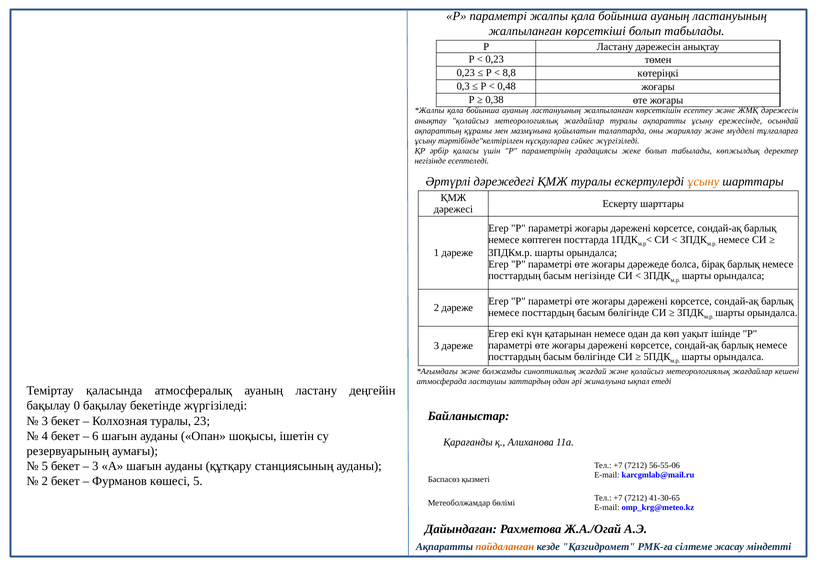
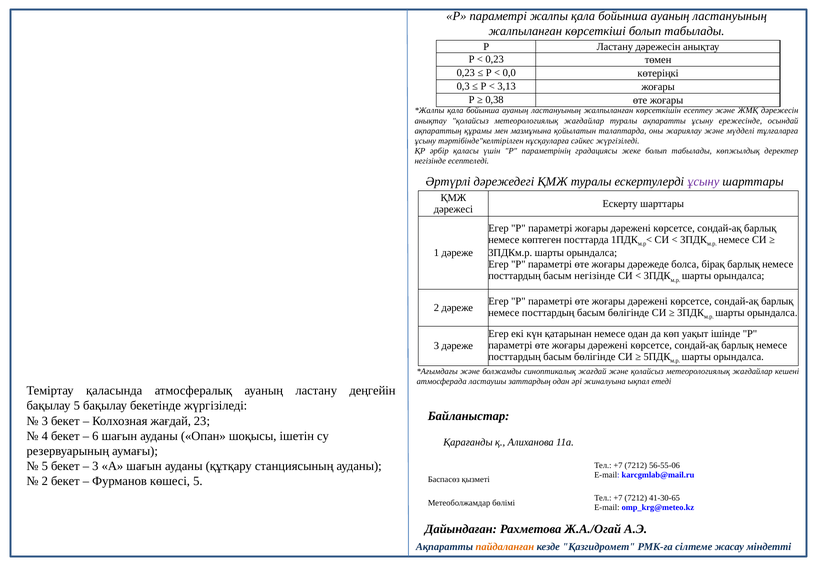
8,8: 8,8 -> 0,0
0,48: 0,48 -> 3,13
ұсыну at (703, 182) colour: orange -> purple
бақылау 0: 0 -> 5
Колхозная туралы: туралы -> жағдай
